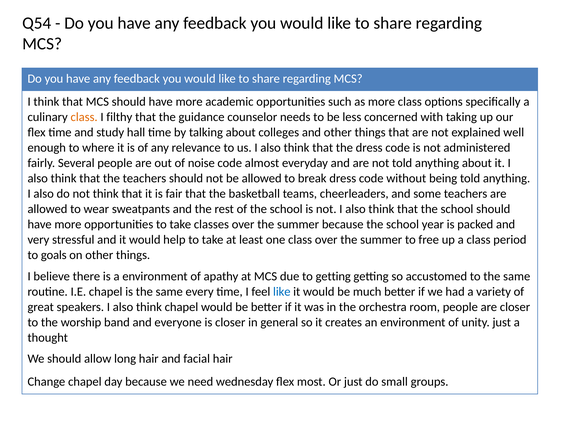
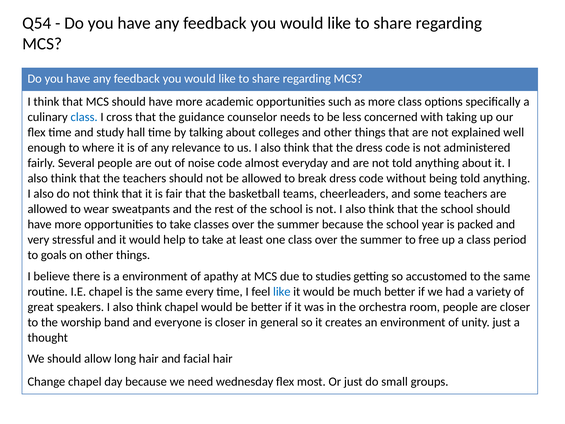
class at (84, 117) colour: orange -> blue
filthy: filthy -> cross
to getting: getting -> studies
